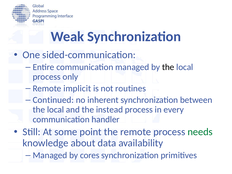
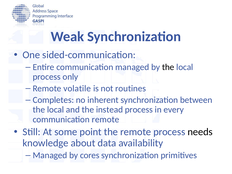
implicit: implicit -> volatile
Continued: Continued -> Completes
communication handler: handler -> remote
needs colour: green -> black
